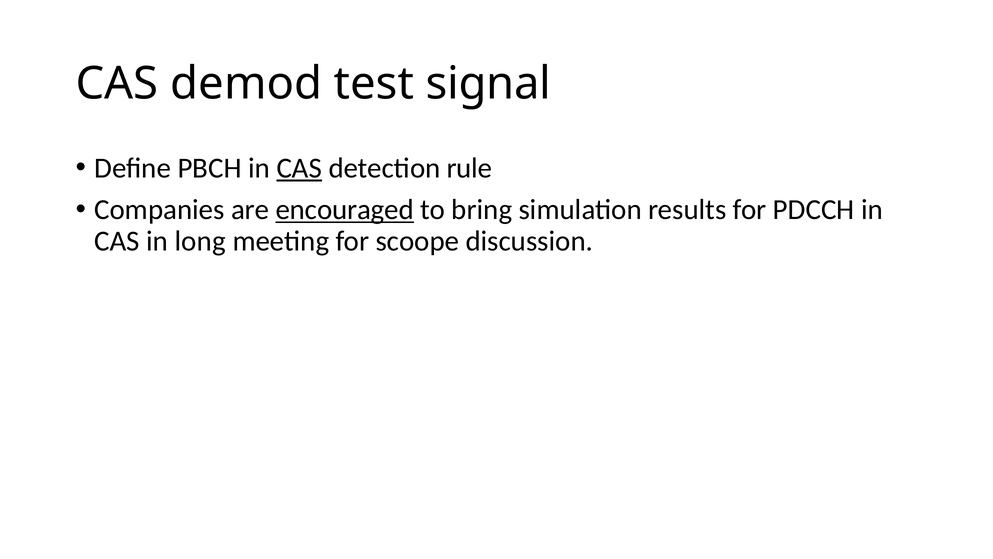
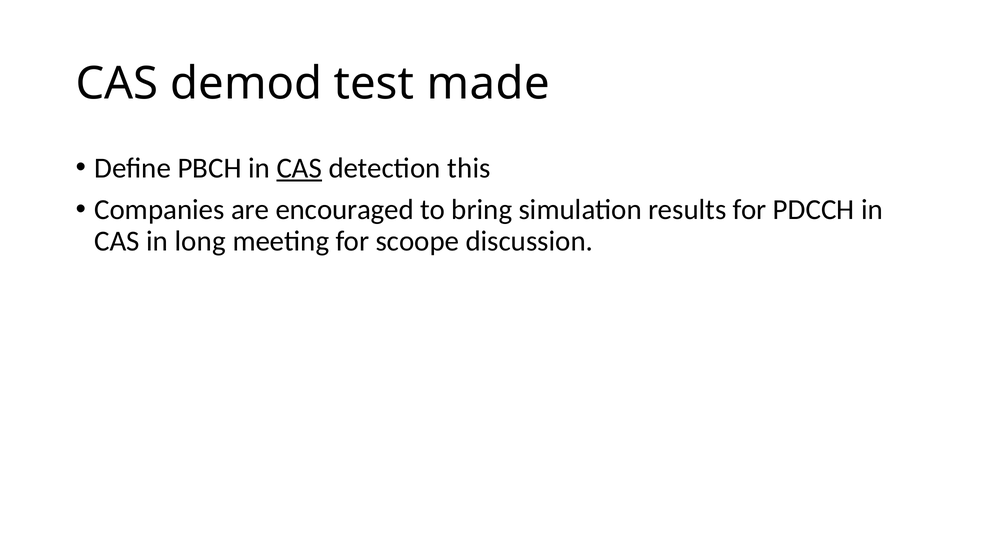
signal: signal -> made
rule: rule -> this
encouraged underline: present -> none
